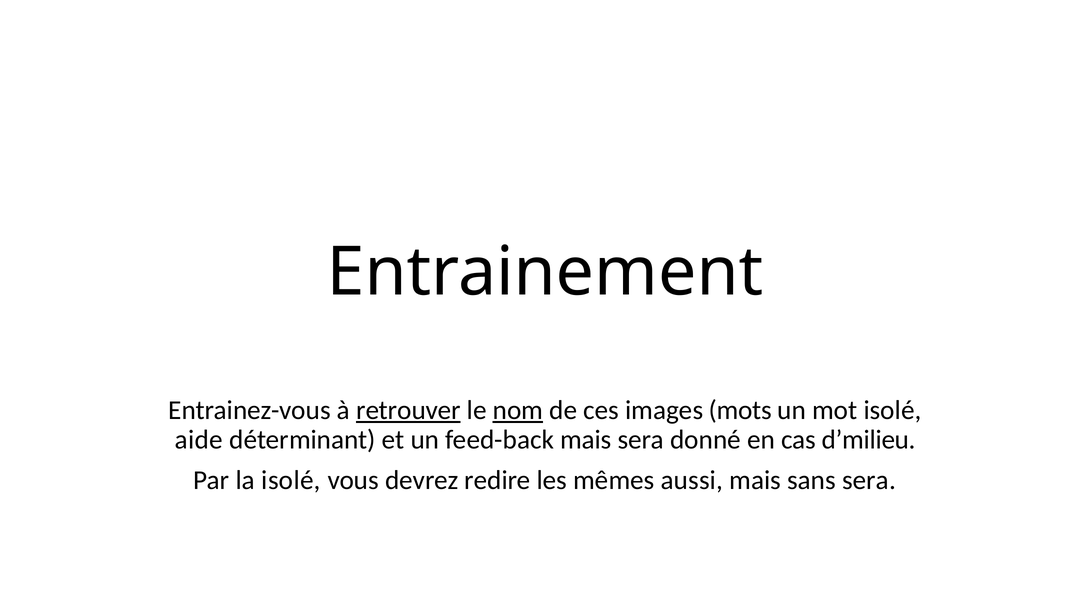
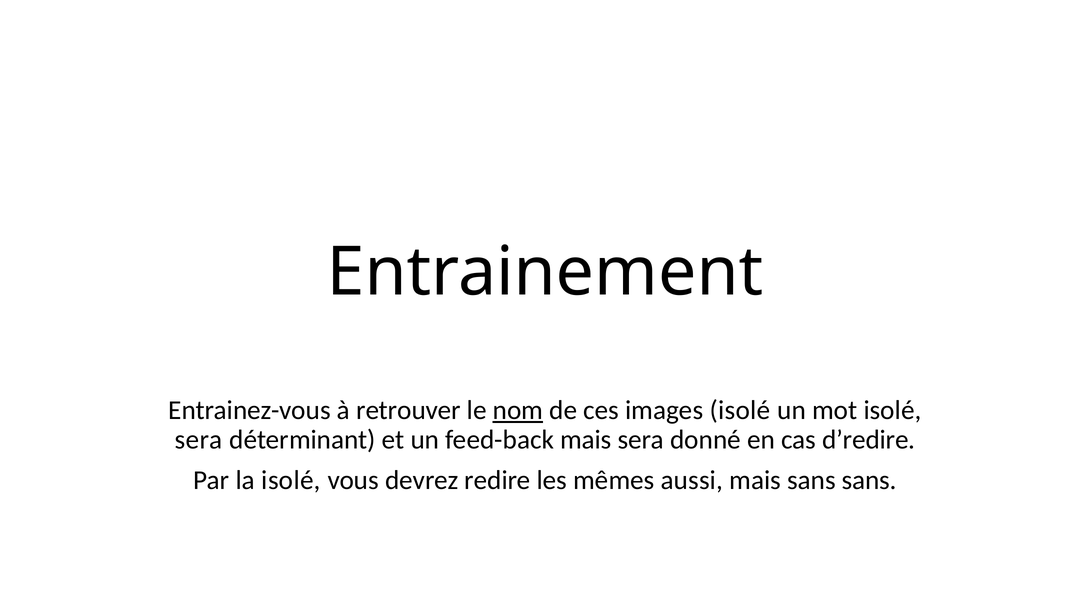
retrouver underline: present -> none
images mots: mots -> isolé
aide at (199, 440): aide -> sera
d’milieu: d’milieu -> d’redire
sans sera: sera -> sans
